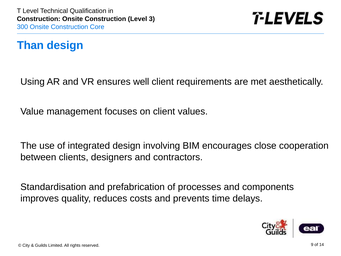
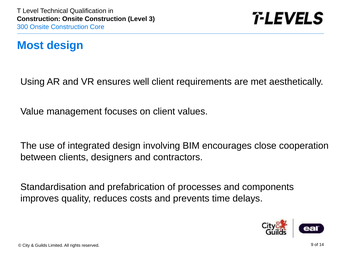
Than: Than -> Most
